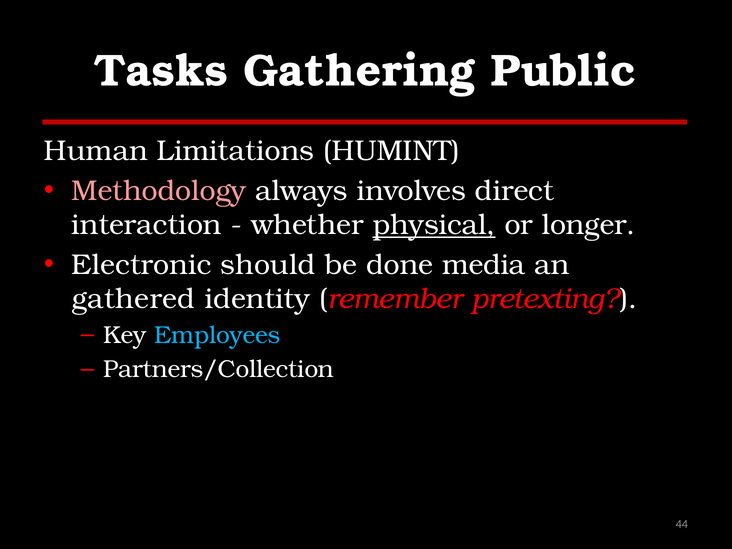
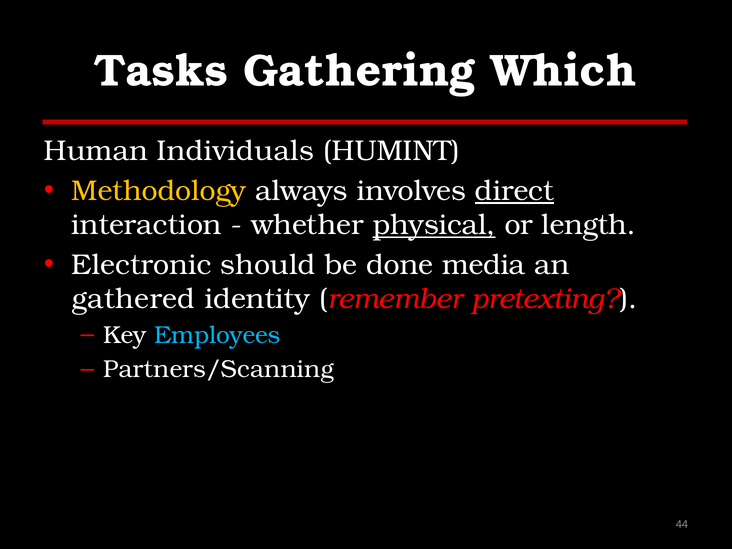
Public: Public -> Which
Limitations: Limitations -> Individuals
Methodology colour: pink -> yellow
direct underline: none -> present
longer: longer -> length
Partners/Collection: Partners/Collection -> Partners/Scanning
